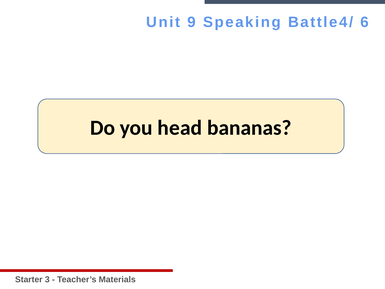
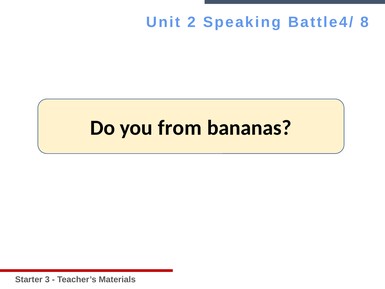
9: 9 -> 2
6: 6 -> 8
head: head -> from
